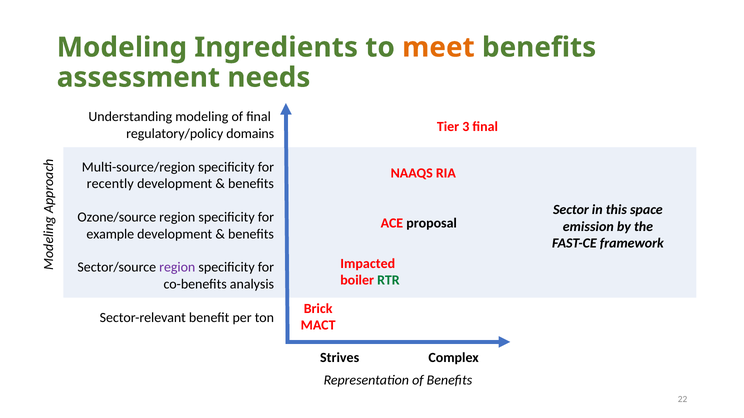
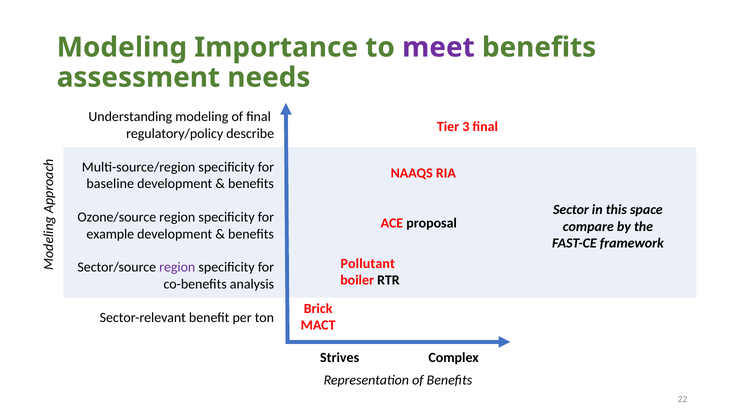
Ingredients: Ingredients -> Importance
meet colour: orange -> purple
domains: domains -> describe
recently: recently -> baseline
emission: emission -> compare
Impacted: Impacted -> Pollutant
RTR colour: green -> black
